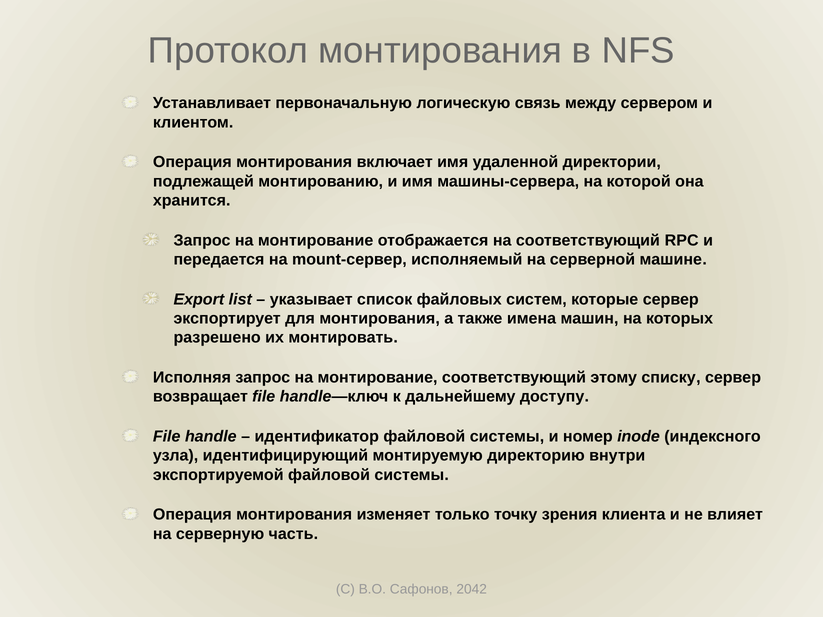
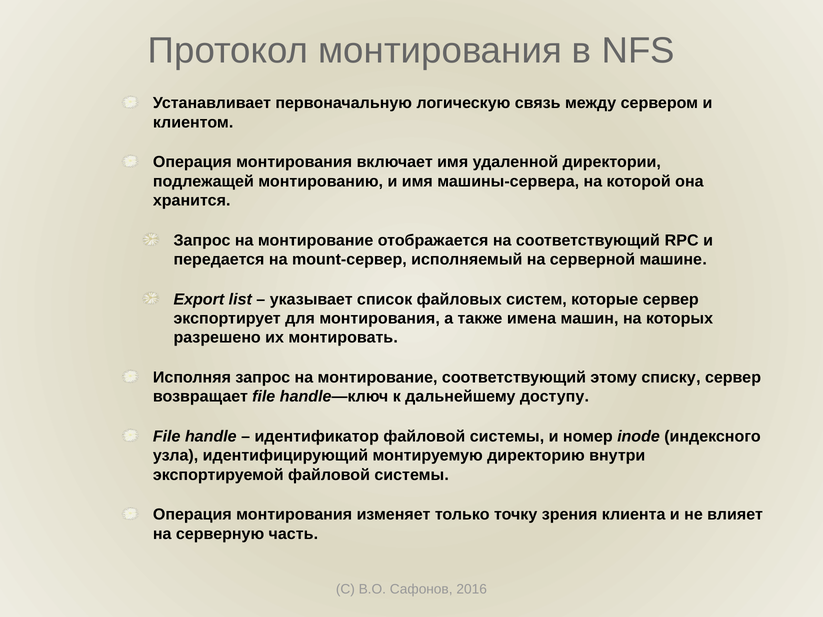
2042: 2042 -> 2016
